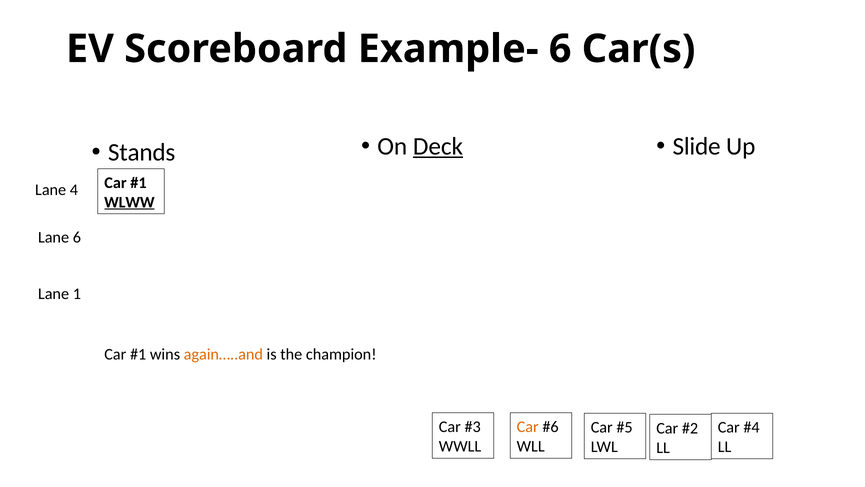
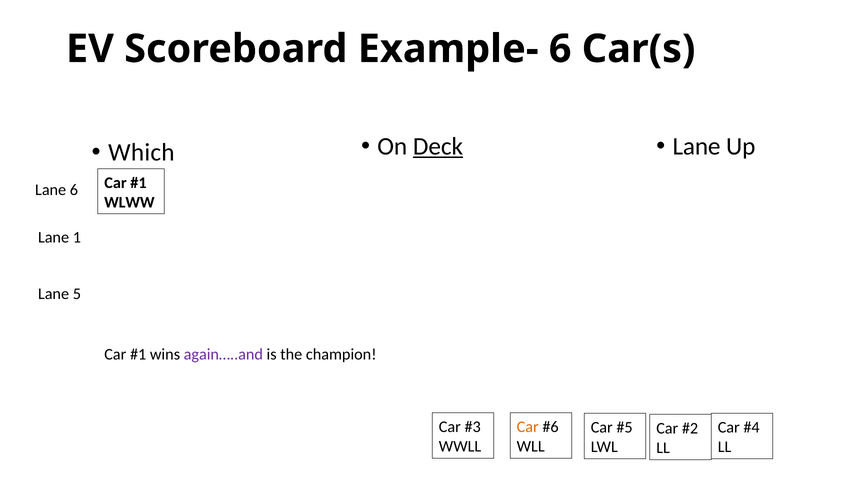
Stands: Stands -> Which
Slide at (697, 146): Slide -> Lane
Lane 4: 4 -> 6
WLWW underline: present -> none
Lane 6: 6 -> 1
1: 1 -> 5
again…..and colour: orange -> purple
